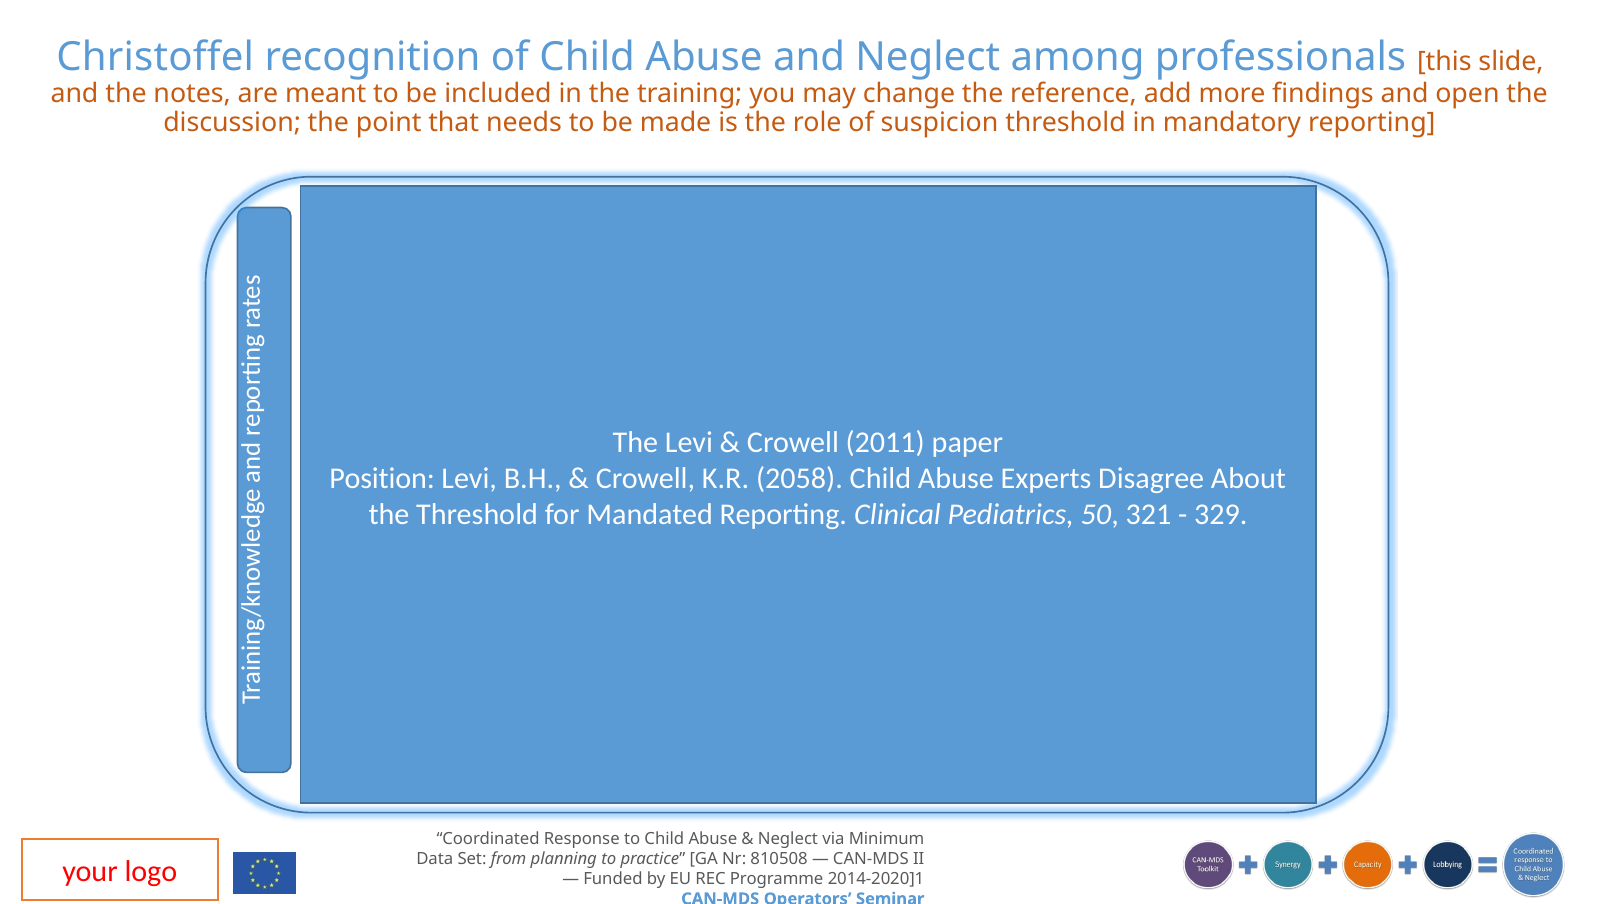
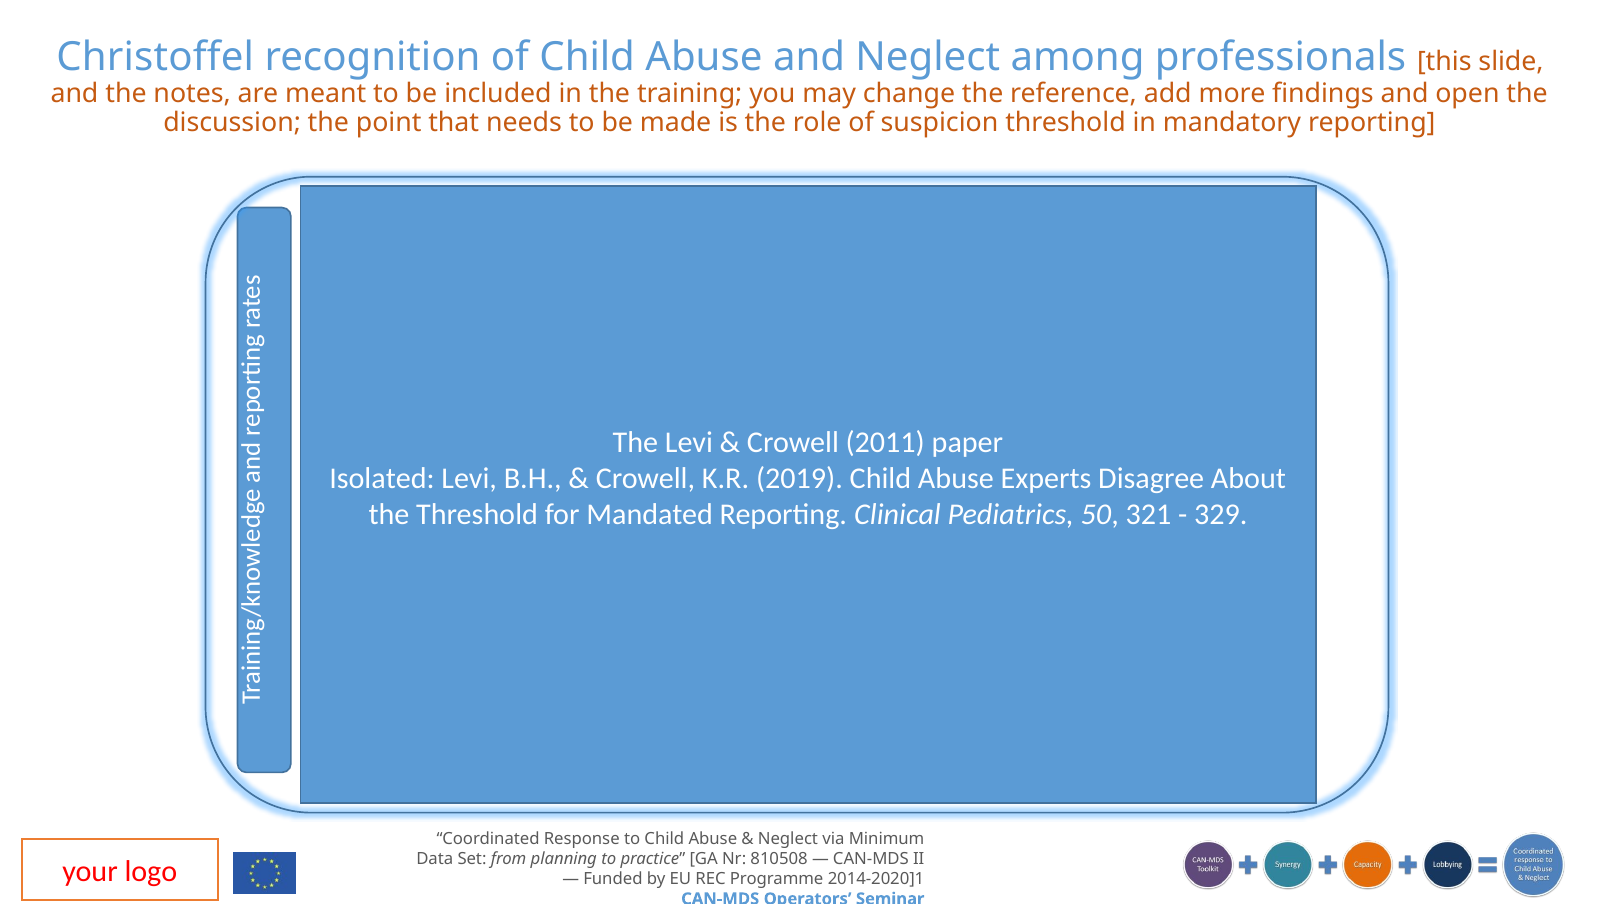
Position: Position -> Isolated
2058: 2058 -> 2019
